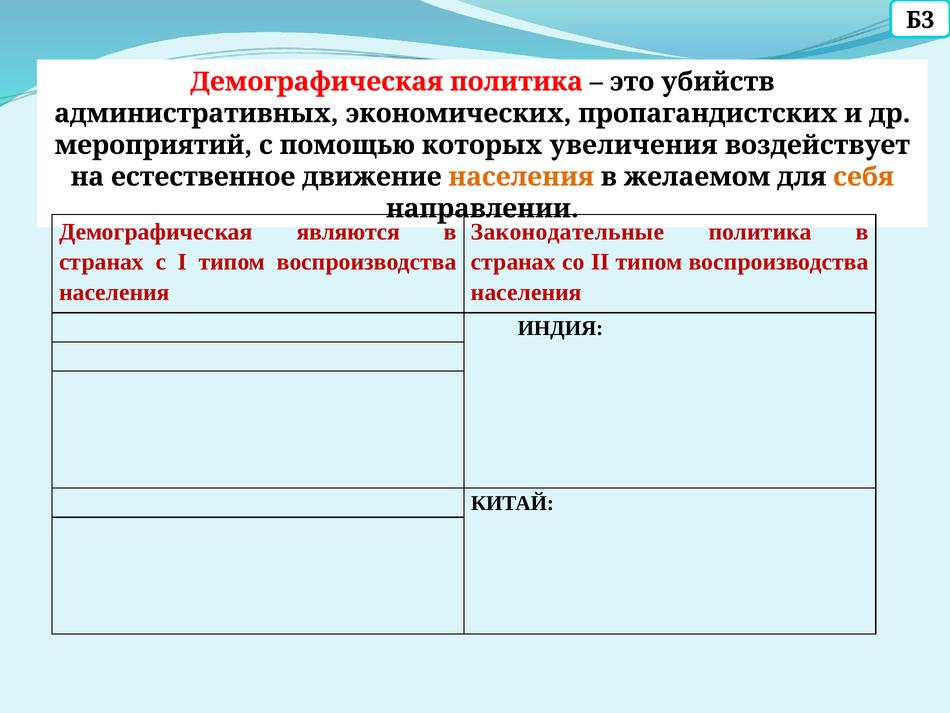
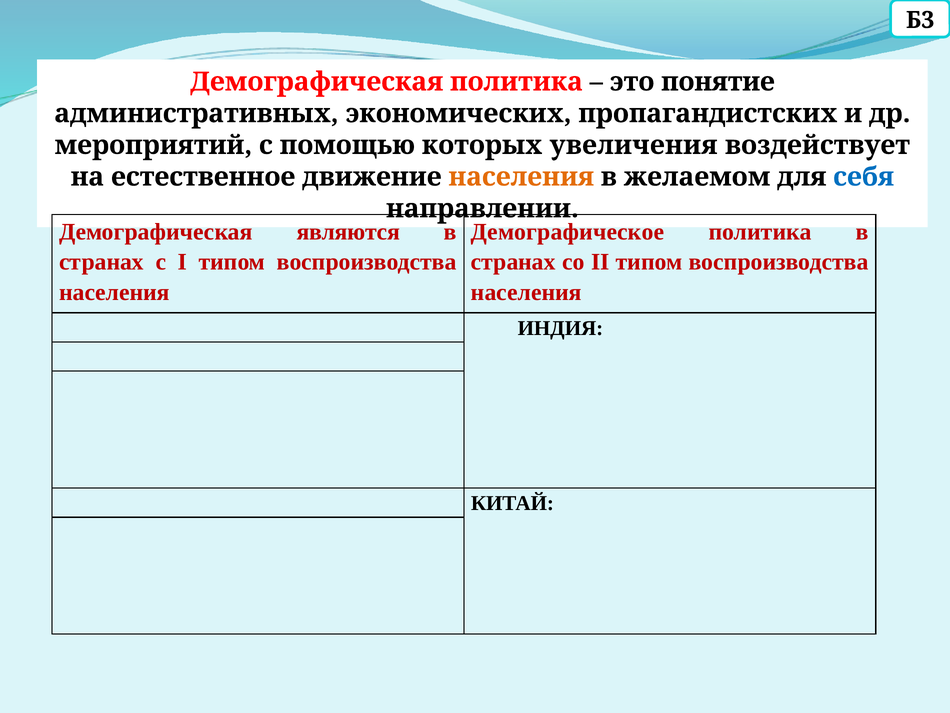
убийств: убийств -> понятие
себя colour: orange -> blue
Законодательные: Законодательные -> Демографическое
